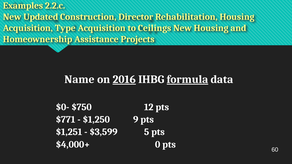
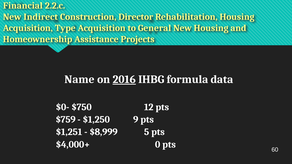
Examples: Examples -> Financial
Updated: Updated -> Indirect
Ceilings: Ceilings -> General
formula underline: present -> none
$771: $771 -> $759
$3,599: $3,599 -> $8,999
